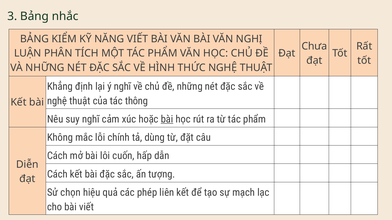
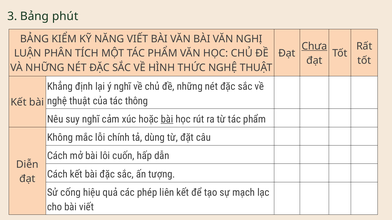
nhắc: nhắc -> phút
Chưa underline: none -> present
chọn: chọn -> cống
